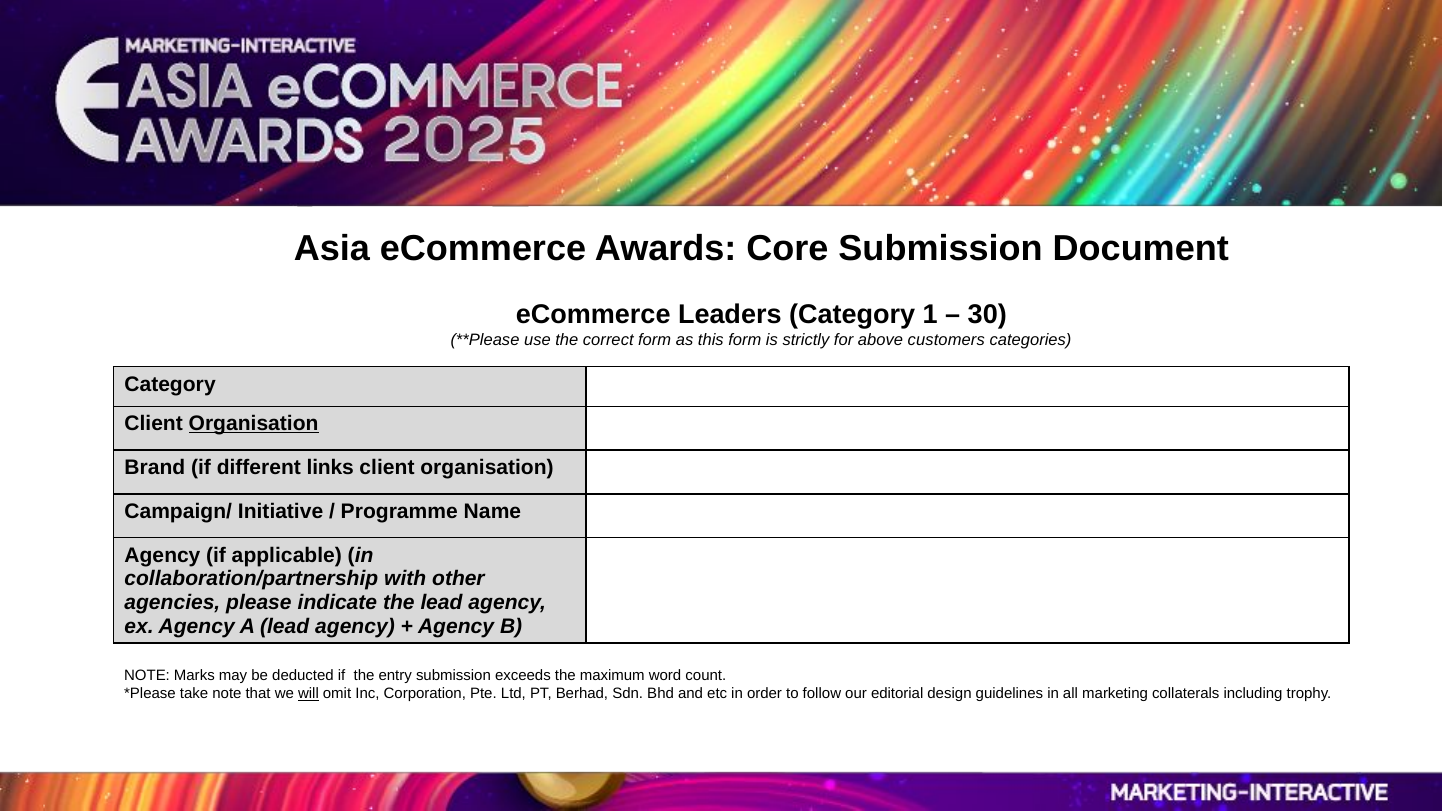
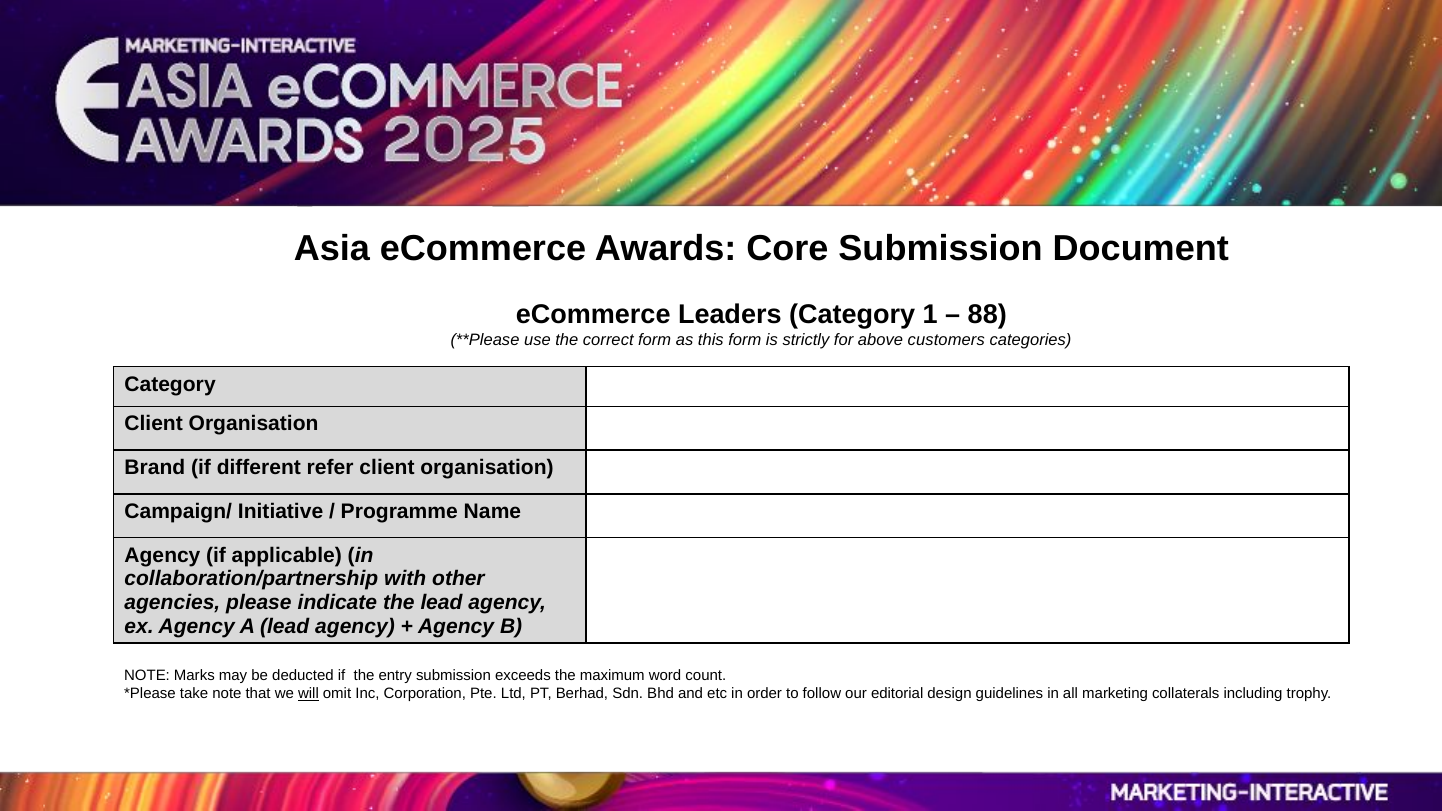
30: 30 -> 88
Organisation at (254, 424) underline: present -> none
links: links -> refer
